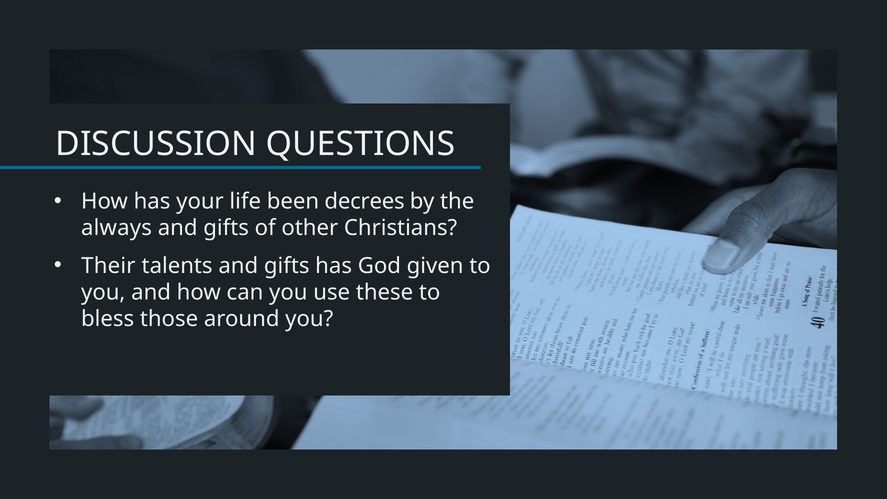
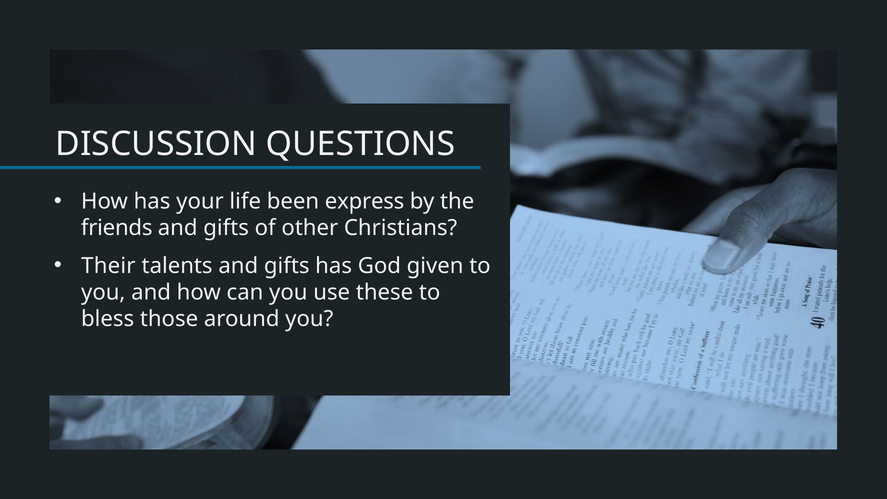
decrees: decrees -> express
always: always -> friends
